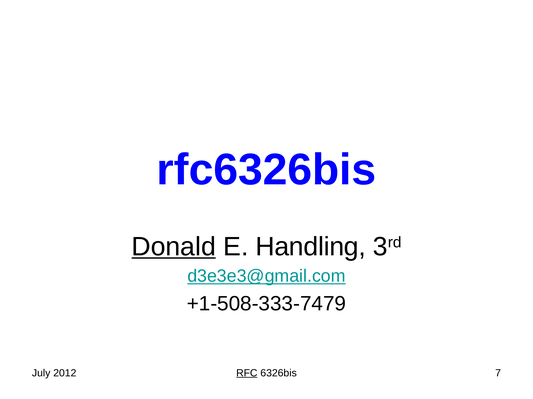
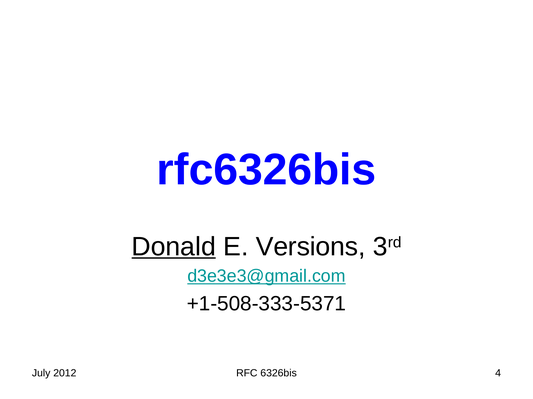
Handling: Handling -> Versions
+1-508-333-7479: +1-508-333-7479 -> +1-508-333-5371
RFC underline: present -> none
7: 7 -> 4
